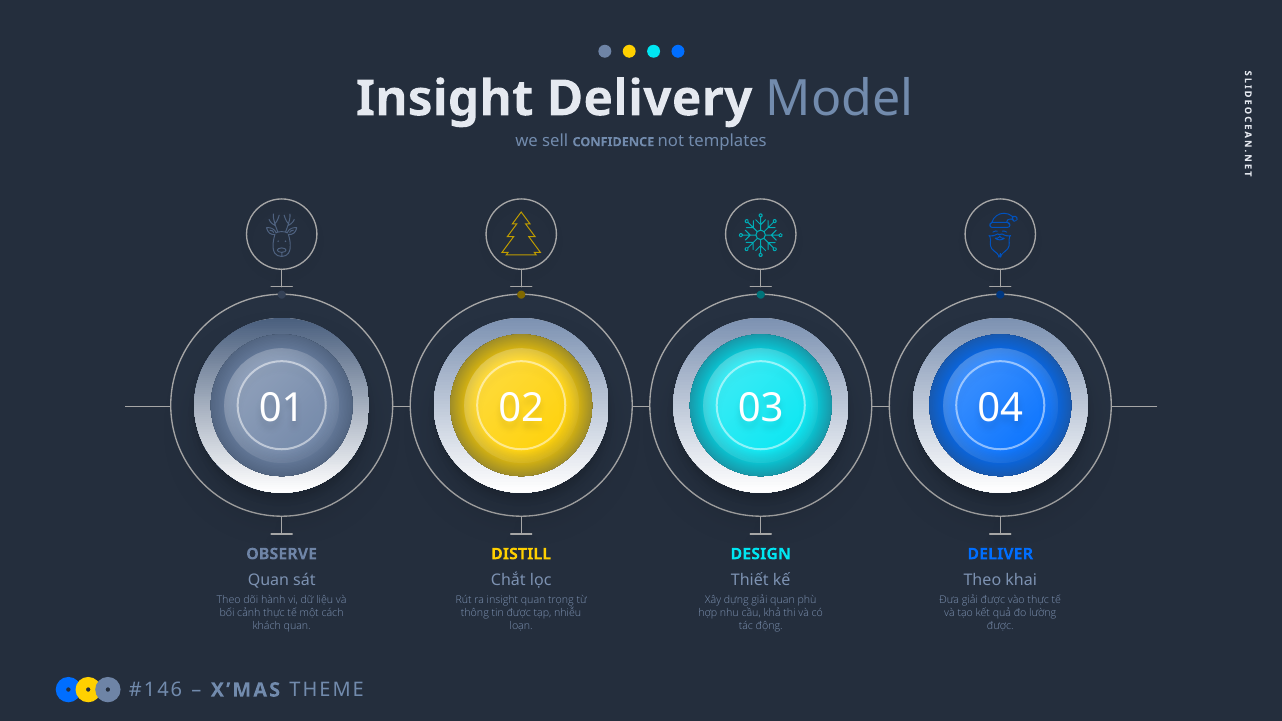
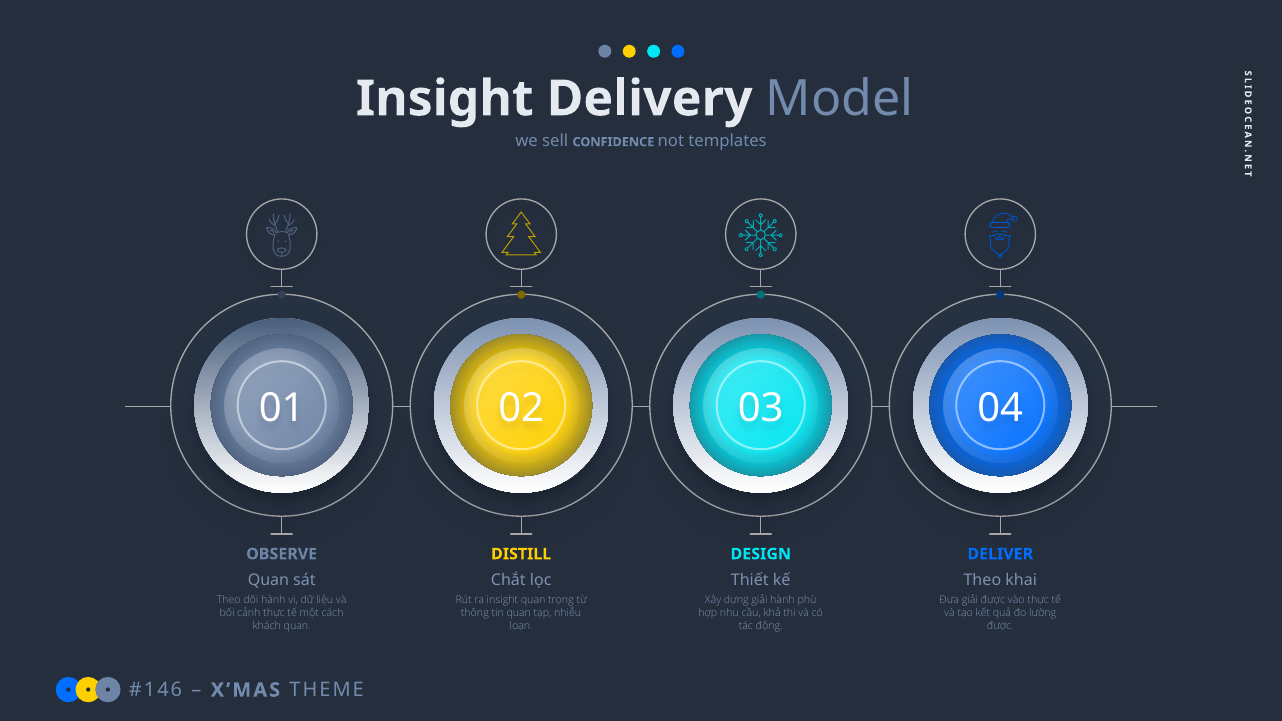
giải quan: quan -> hành
tin được: được -> quan
